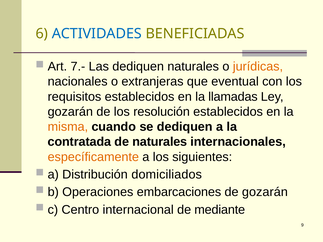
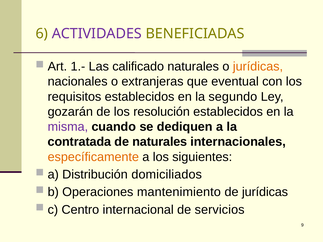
ACTIVIDADES colour: blue -> purple
7.-: 7.- -> 1.-
Las dediquen: dediquen -> calificado
llamadas: llamadas -> segundo
misma colour: orange -> purple
embarcaciones: embarcaciones -> mantenimiento
de gozarán: gozarán -> jurídicas
mediante: mediante -> servicios
